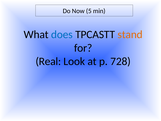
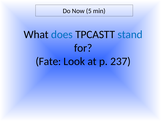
stand colour: orange -> blue
Real: Real -> Fate
728: 728 -> 237
